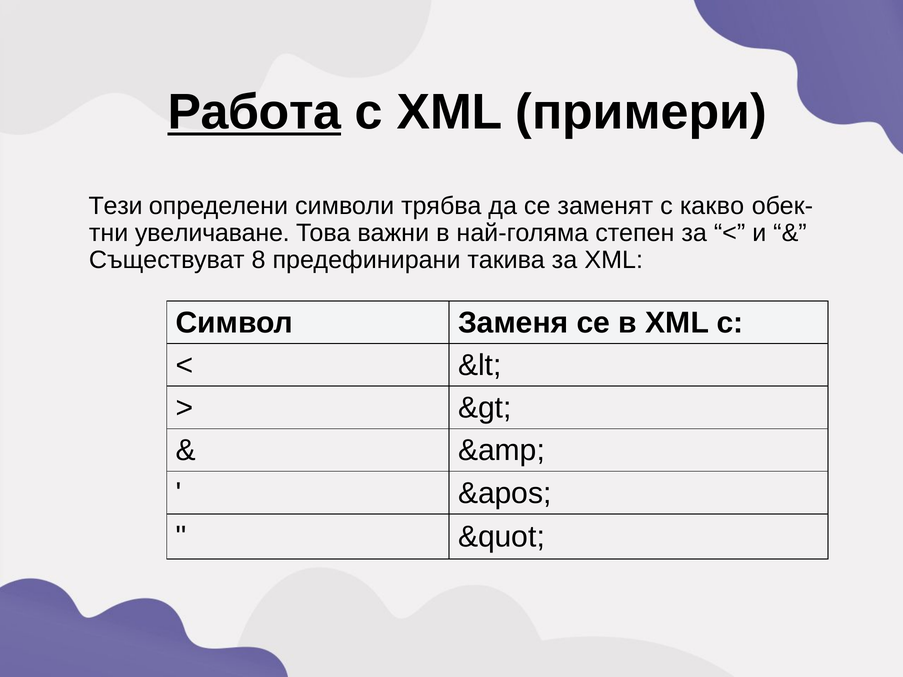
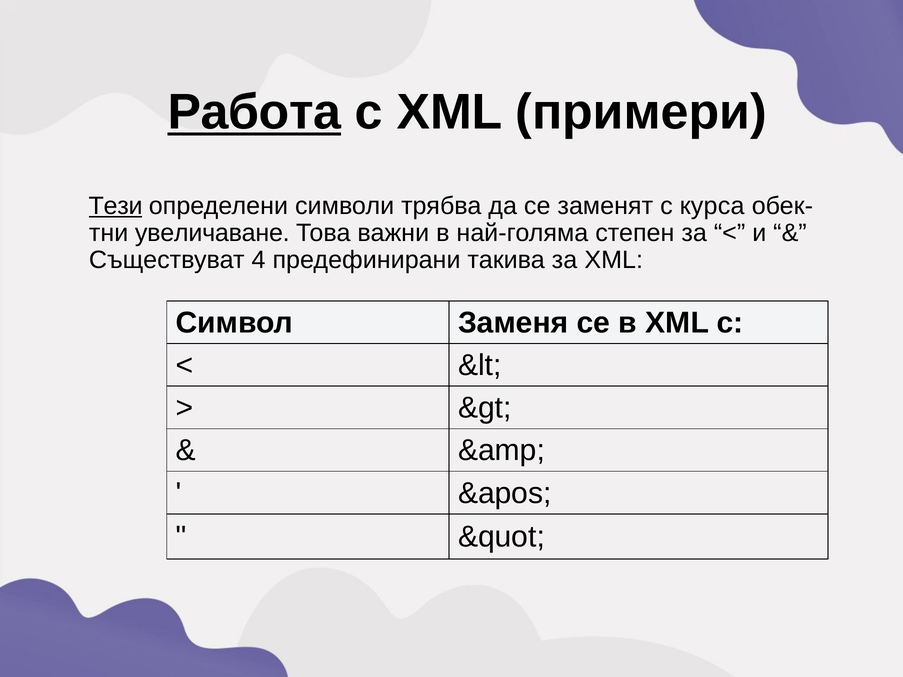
Тези underline: none -> present
какво: какво -> курса
8: 8 -> 4
